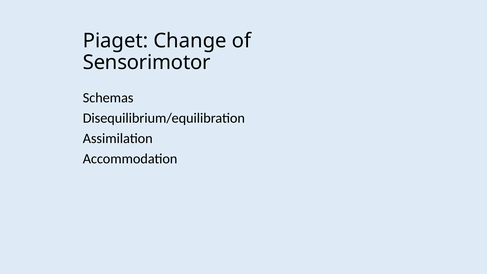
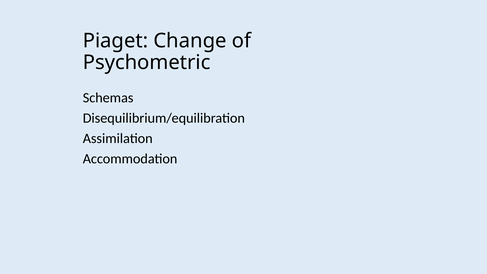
Sensorimotor: Sensorimotor -> Psychometric
